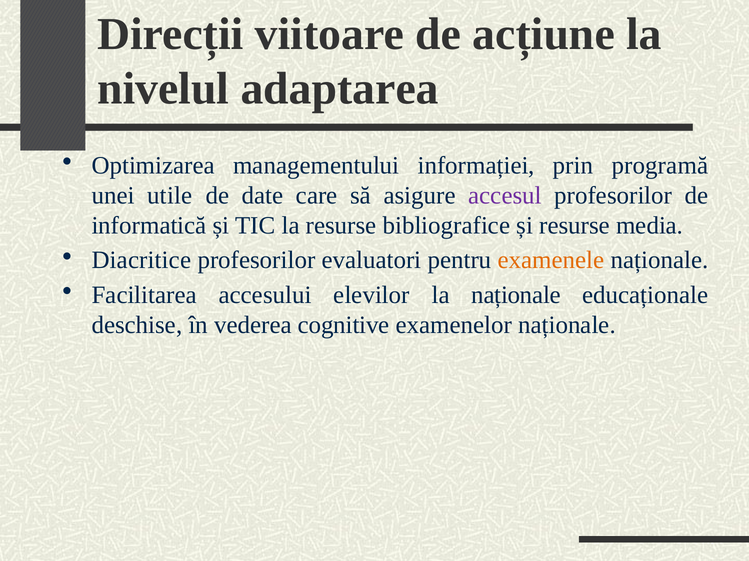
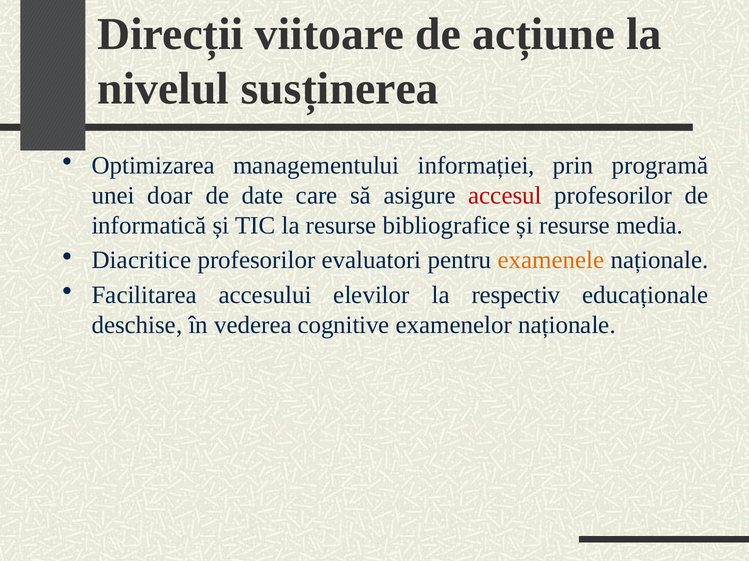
adaptarea: adaptarea -> susținerea
utile: utile -> doar
accesul colour: purple -> red
la naționale: naționale -> respectiv
